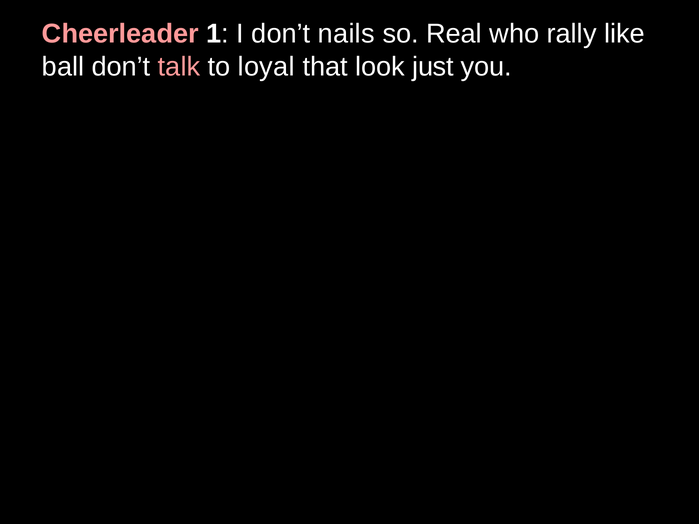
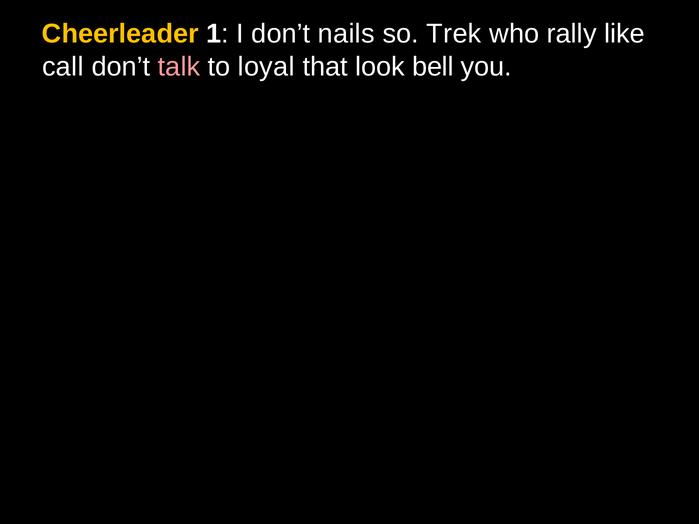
Cheerleader colour: pink -> yellow
Real: Real -> Trek
ball: ball -> call
just: just -> bell
